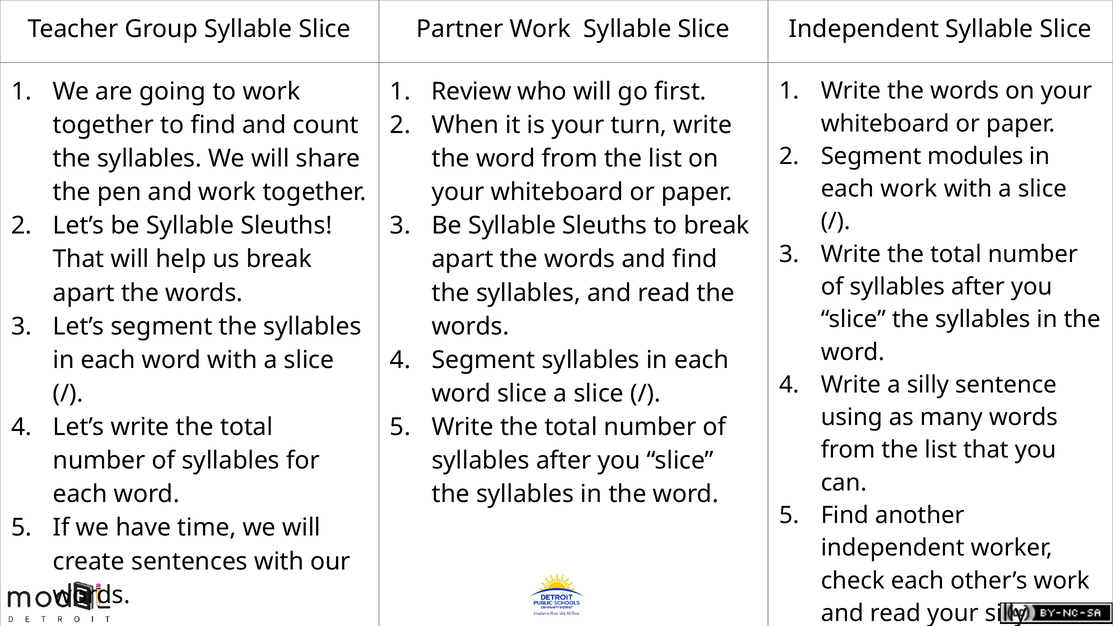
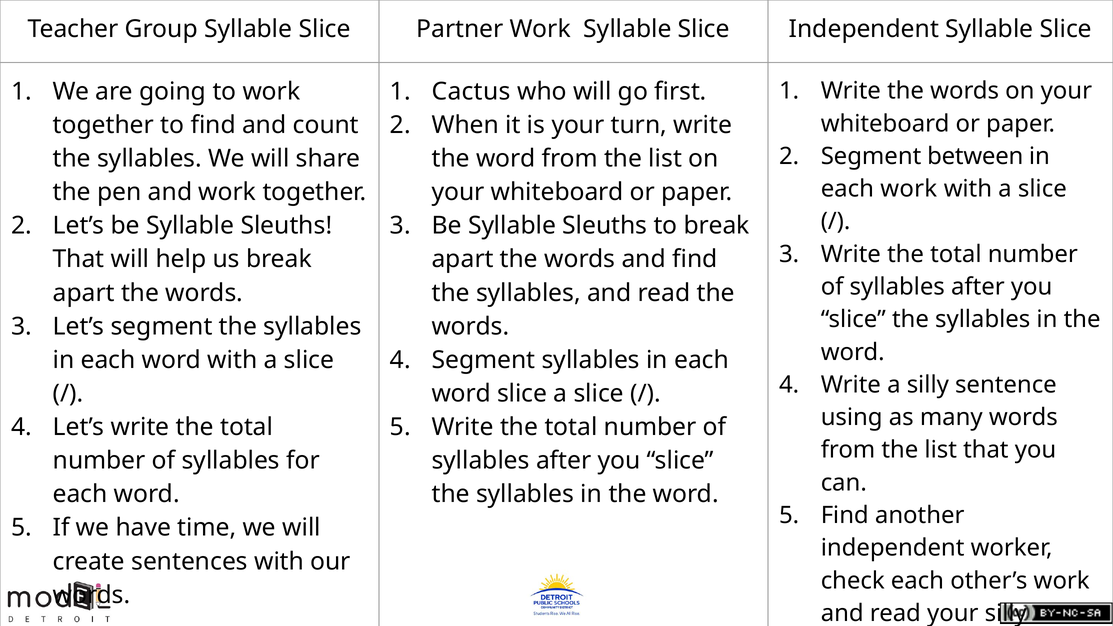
Review: Review -> Cactus
modules: modules -> between
